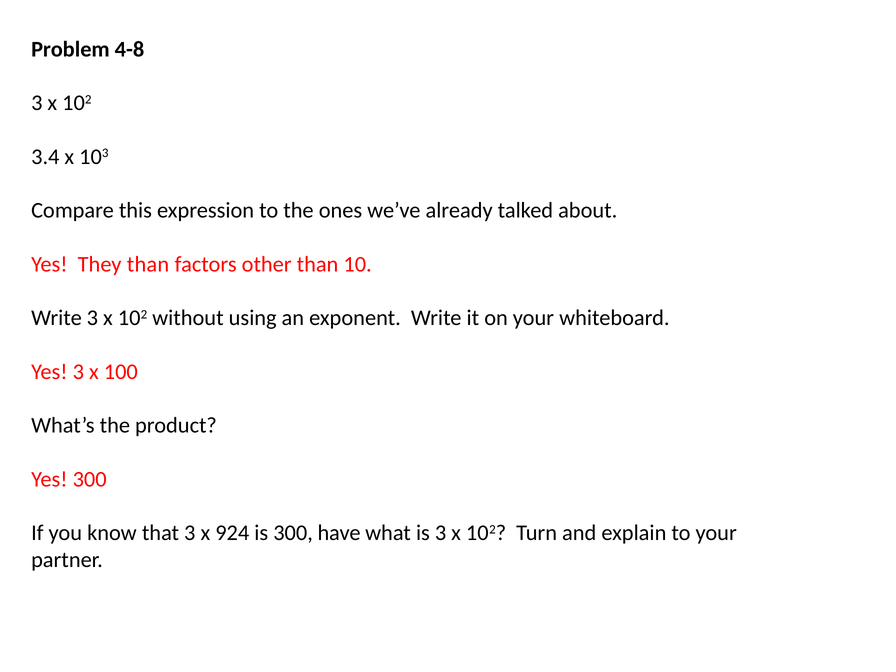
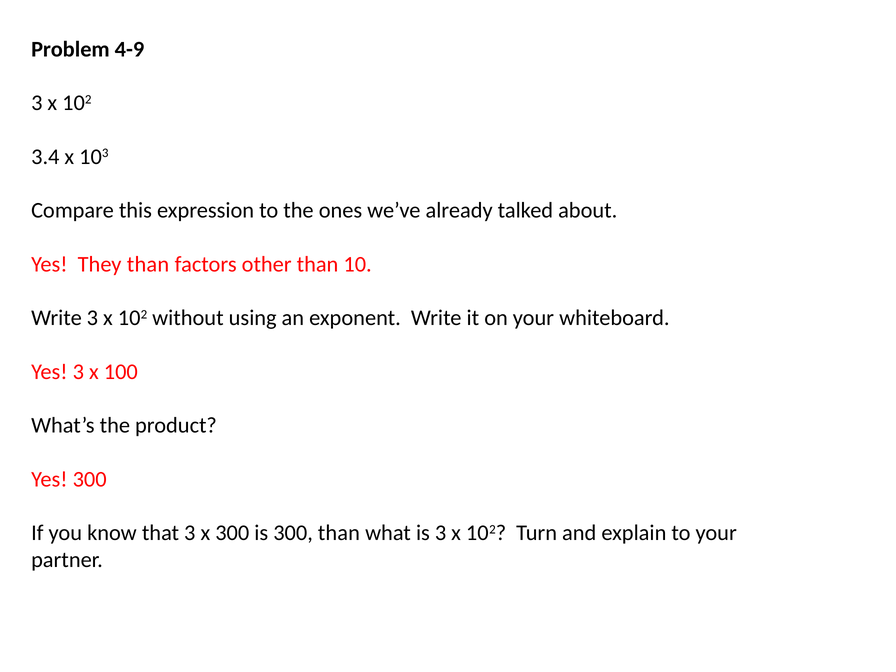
4-8: 4-8 -> 4-9
x 924: 924 -> 300
300 have: have -> than
